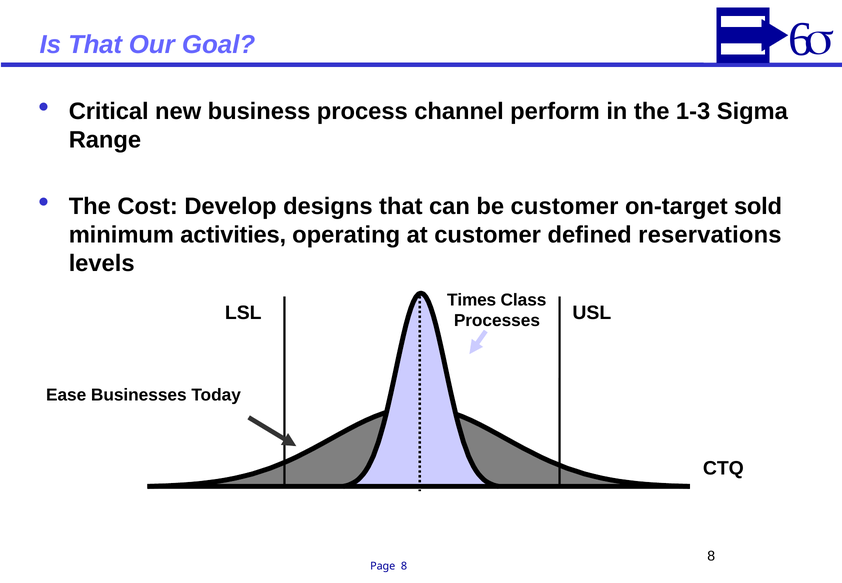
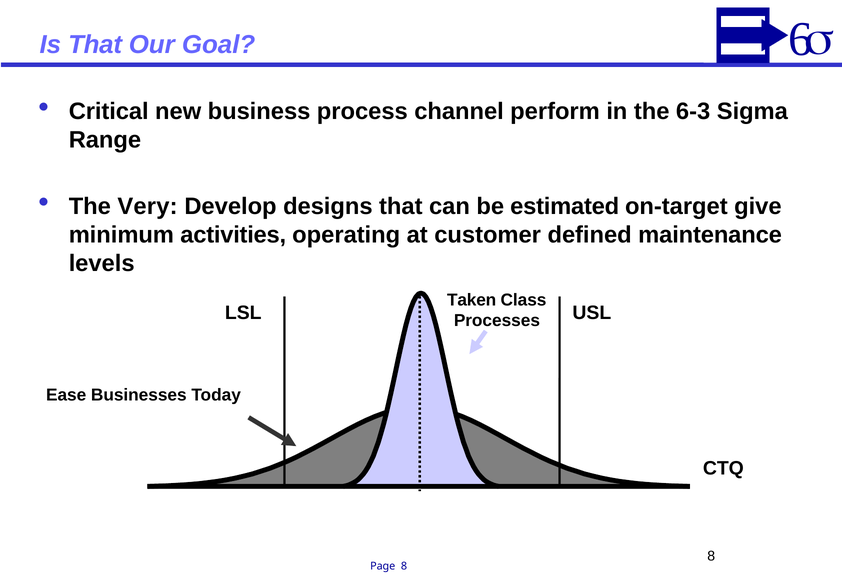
1-3: 1-3 -> 6-3
Cost: Cost -> Very
be customer: customer -> estimated
sold: sold -> give
reservations: reservations -> maintenance
Times: Times -> Taken
